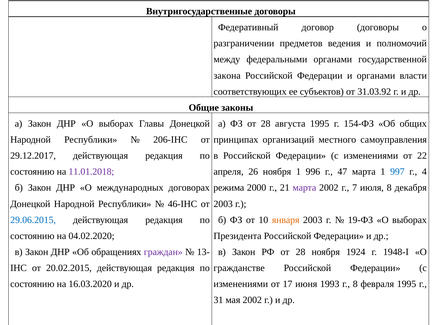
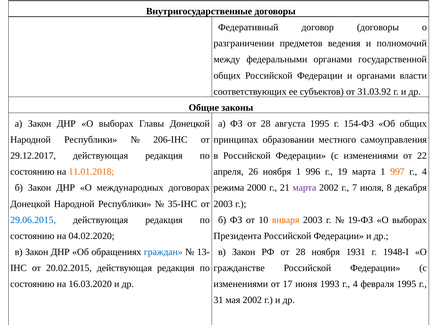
закона at (227, 76): закона -> общих
организаций: организаций -> образовании
11.01.2018 colour: purple -> orange
47: 47 -> 19
997 colour: blue -> orange
46-IHC: 46-IHC -> 35-IHC
граждан colour: purple -> blue
1924: 1924 -> 1931
1993 г 8: 8 -> 4
